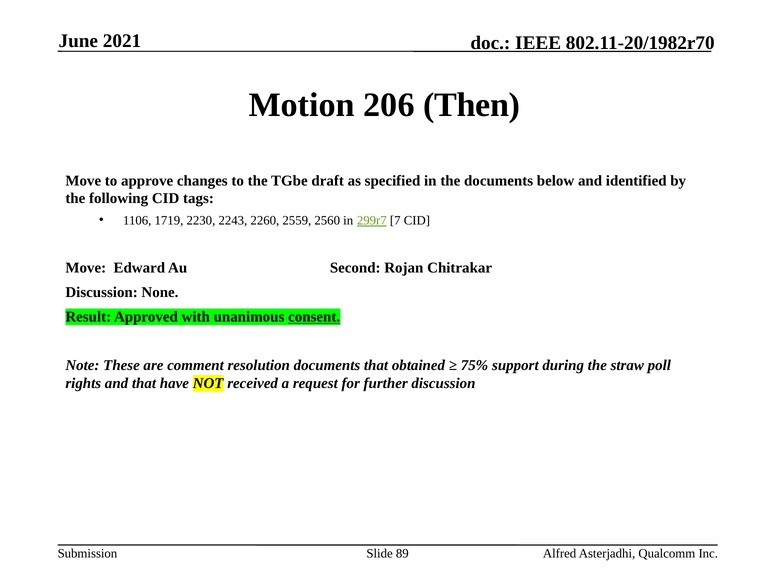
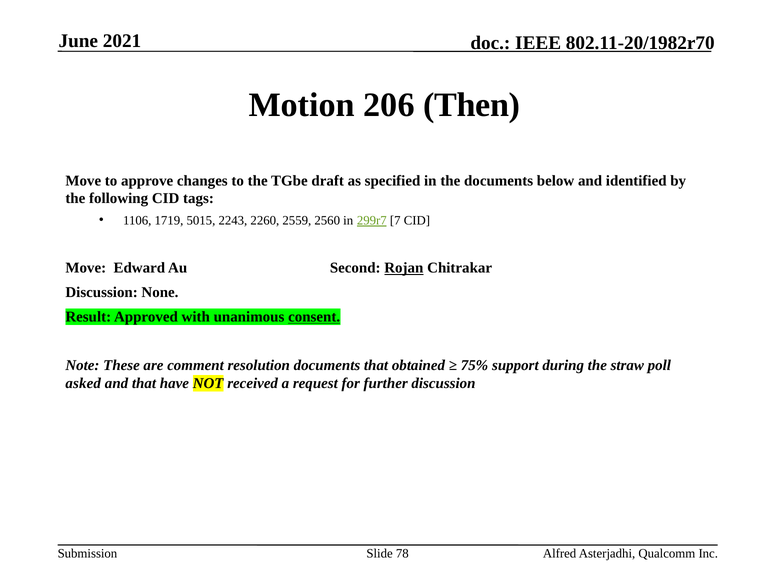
2230: 2230 -> 5015
Rojan underline: none -> present
rights: rights -> asked
89: 89 -> 78
